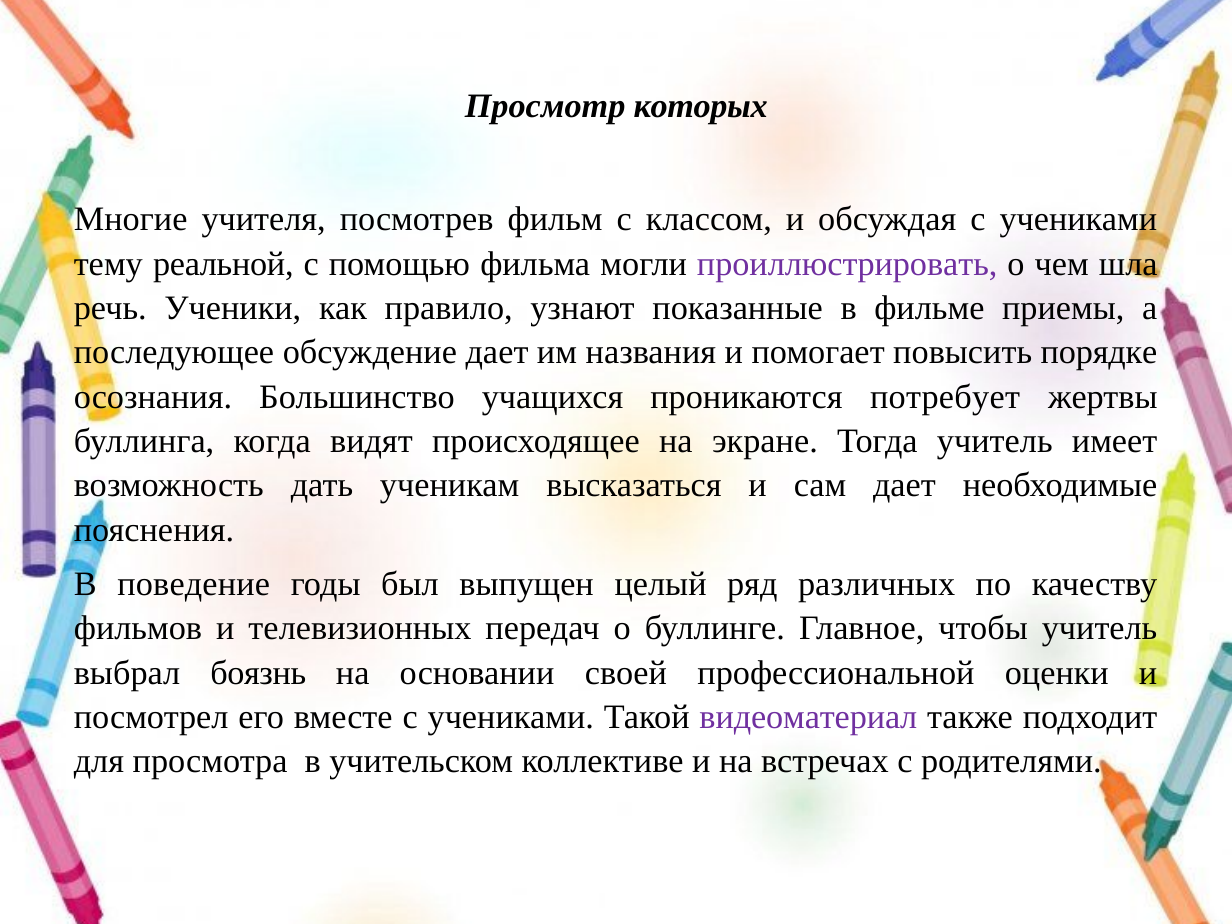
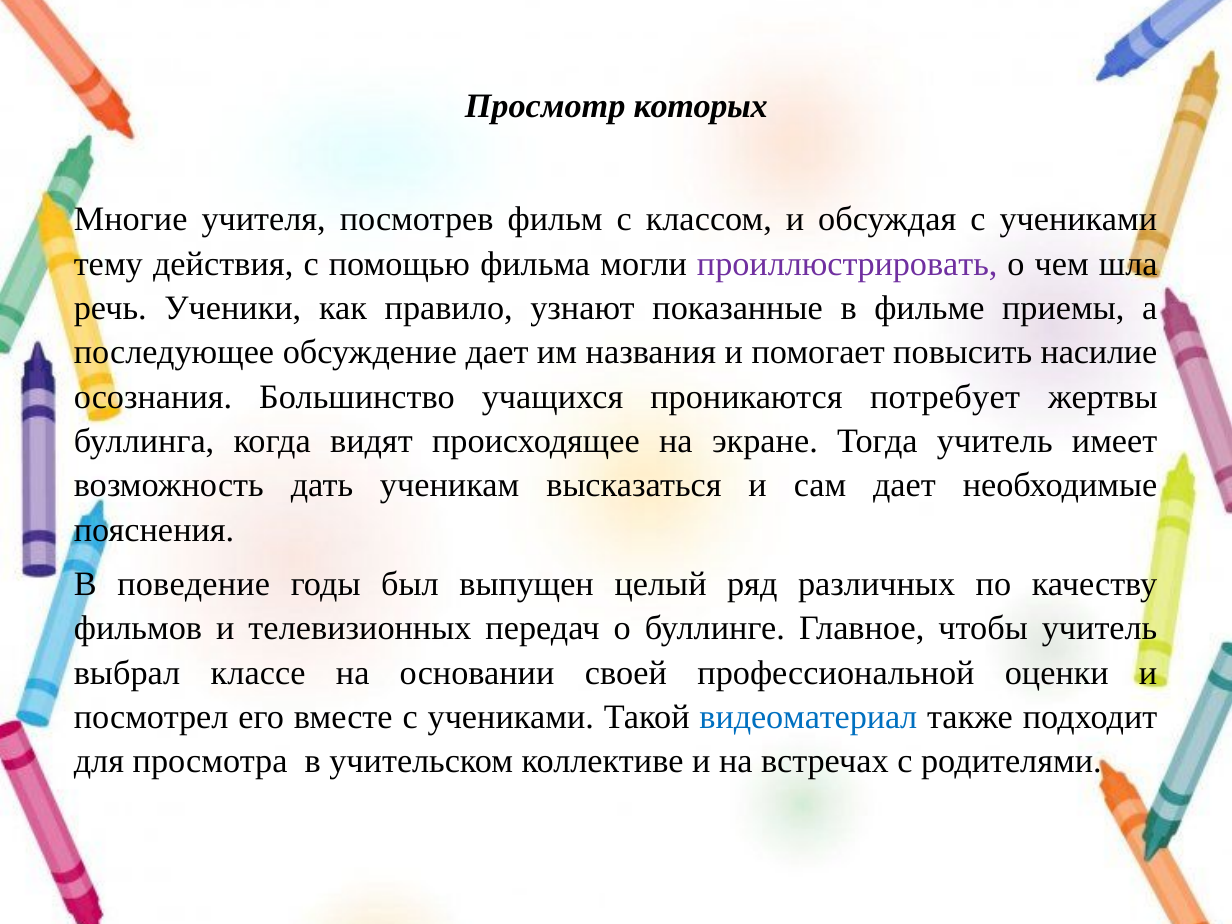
реальной: реальной -> действия
порядке: порядке -> насилие
боязнь: боязнь -> классе
видеоматериал colour: purple -> blue
